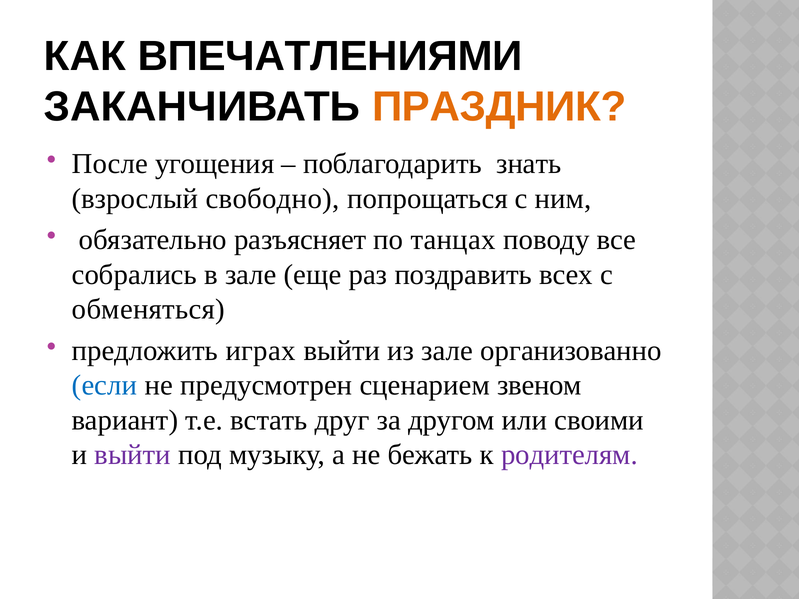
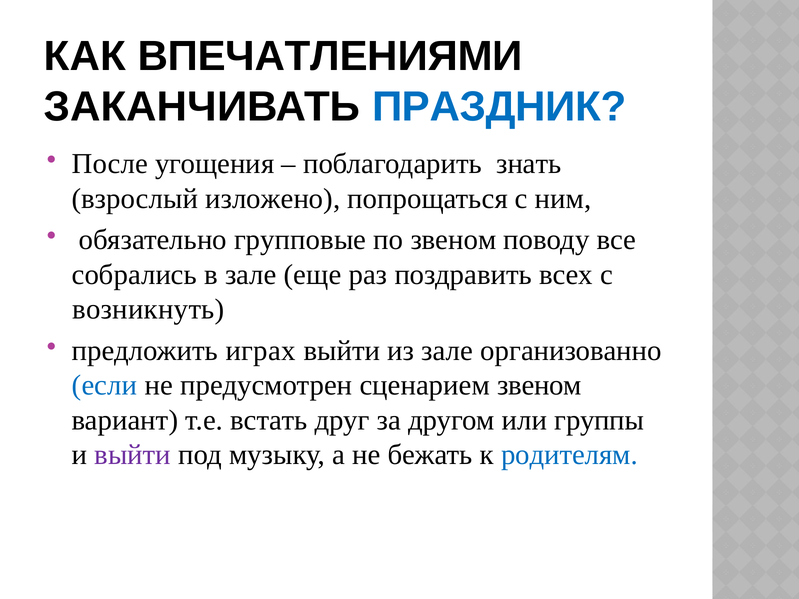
ПРАЗДНИК colour: orange -> blue
свободно: свободно -> изложено
разъясняет: разъясняет -> групповые
по танцах: танцах -> звеном
обменяться: обменяться -> возникнуть
своими: своими -> группы
родителям colour: purple -> blue
